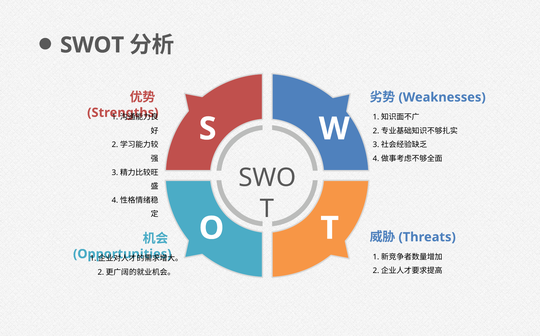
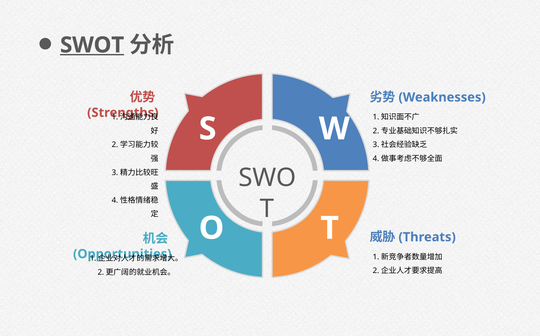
SWOT underline: none -> present
